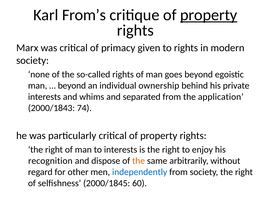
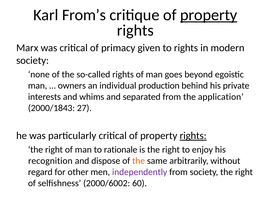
beyond at (72, 86): beyond -> owners
ownership: ownership -> production
74: 74 -> 27
rights at (193, 136) underline: none -> present
to interests: interests -> rationale
independently colour: blue -> purple
2000/1845: 2000/1845 -> 2000/6002
